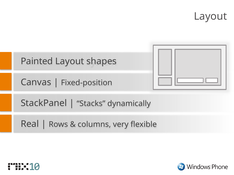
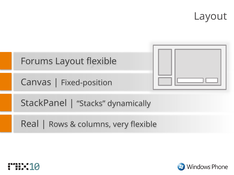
Painted: Painted -> Forums
Layout shapes: shapes -> flexible
